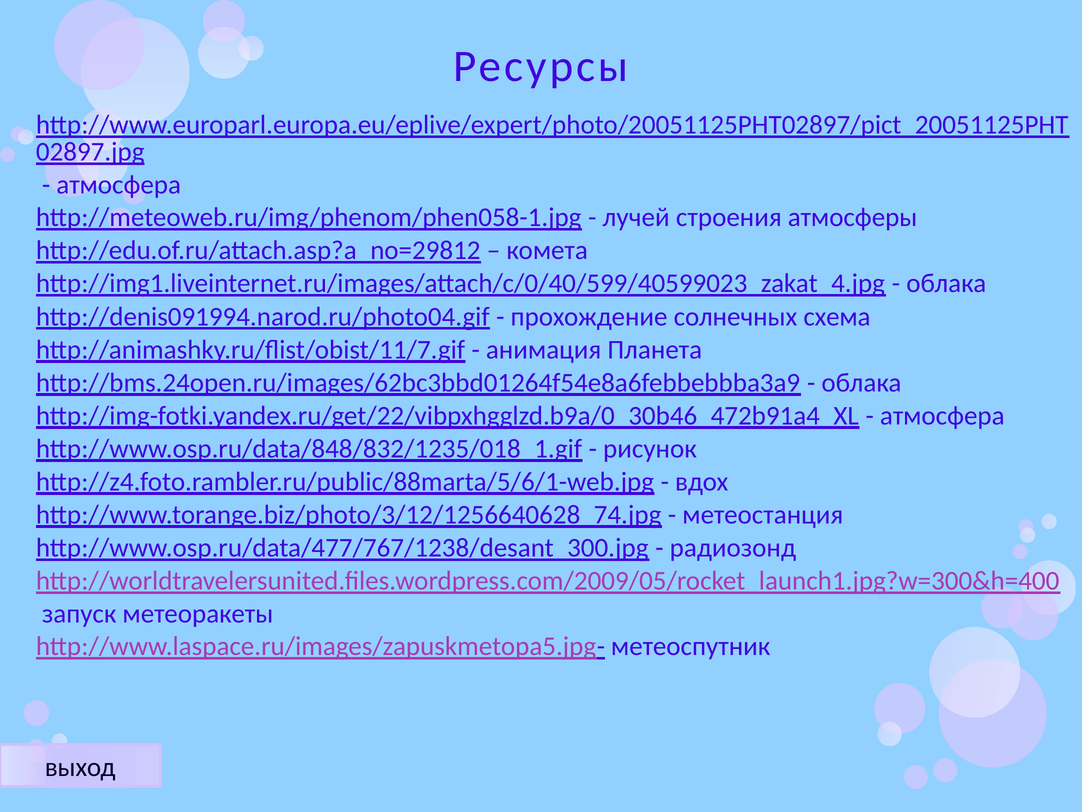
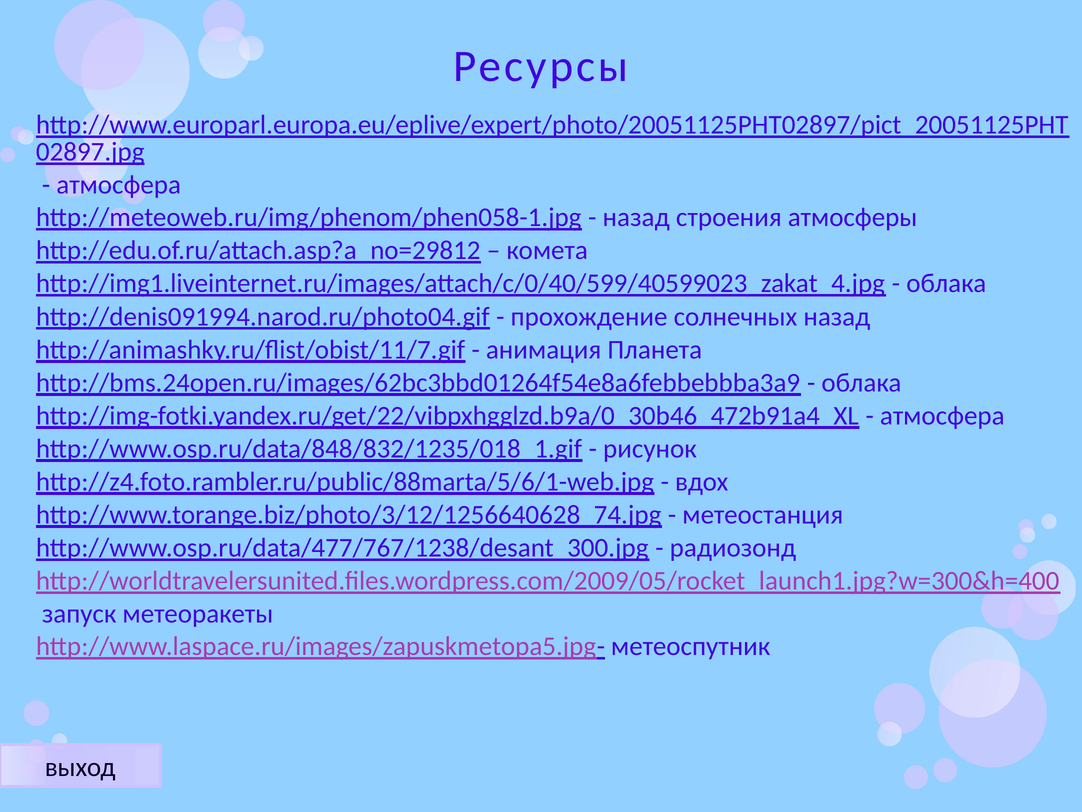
лучей at (636, 217): лучей -> назад
солнечных схема: схема -> назад
